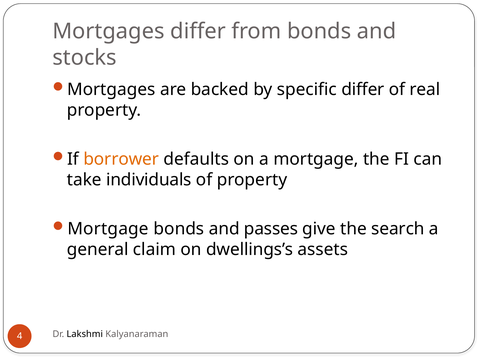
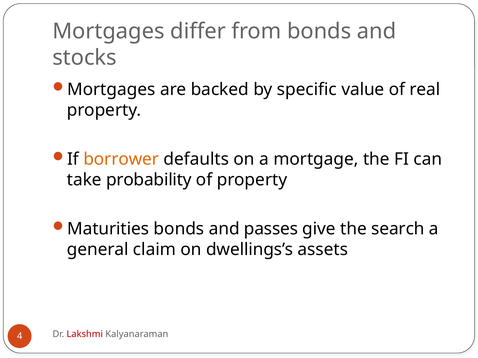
specific differ: differ -> value
individuals: individuals -> probability
Mortgage at (108, 229): Mortgage -> Maturities
Lakshmi colour: black -> red
